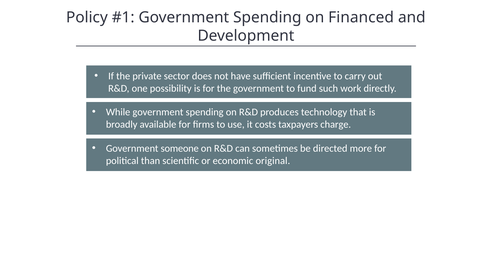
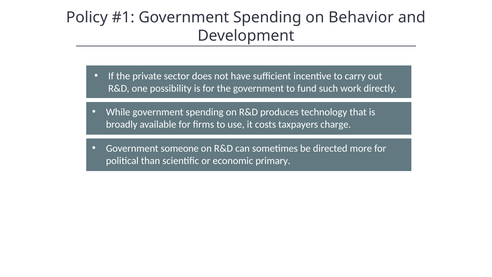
Financed: Financed -> Behavior
original: original -> primary
